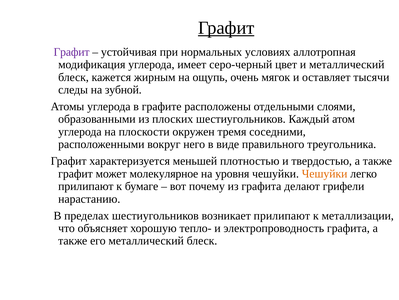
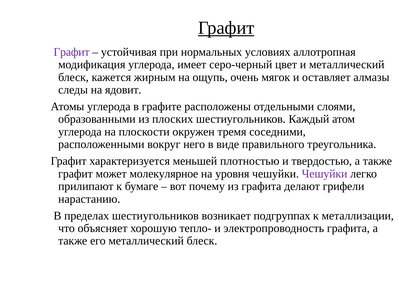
тысячи: тысячи -> алмазы
зубной: зубной -> ядовит
Чешуйки at (325, 173) colour: orange -> purple
возникает прилипают: прилипают -> подгруппах
